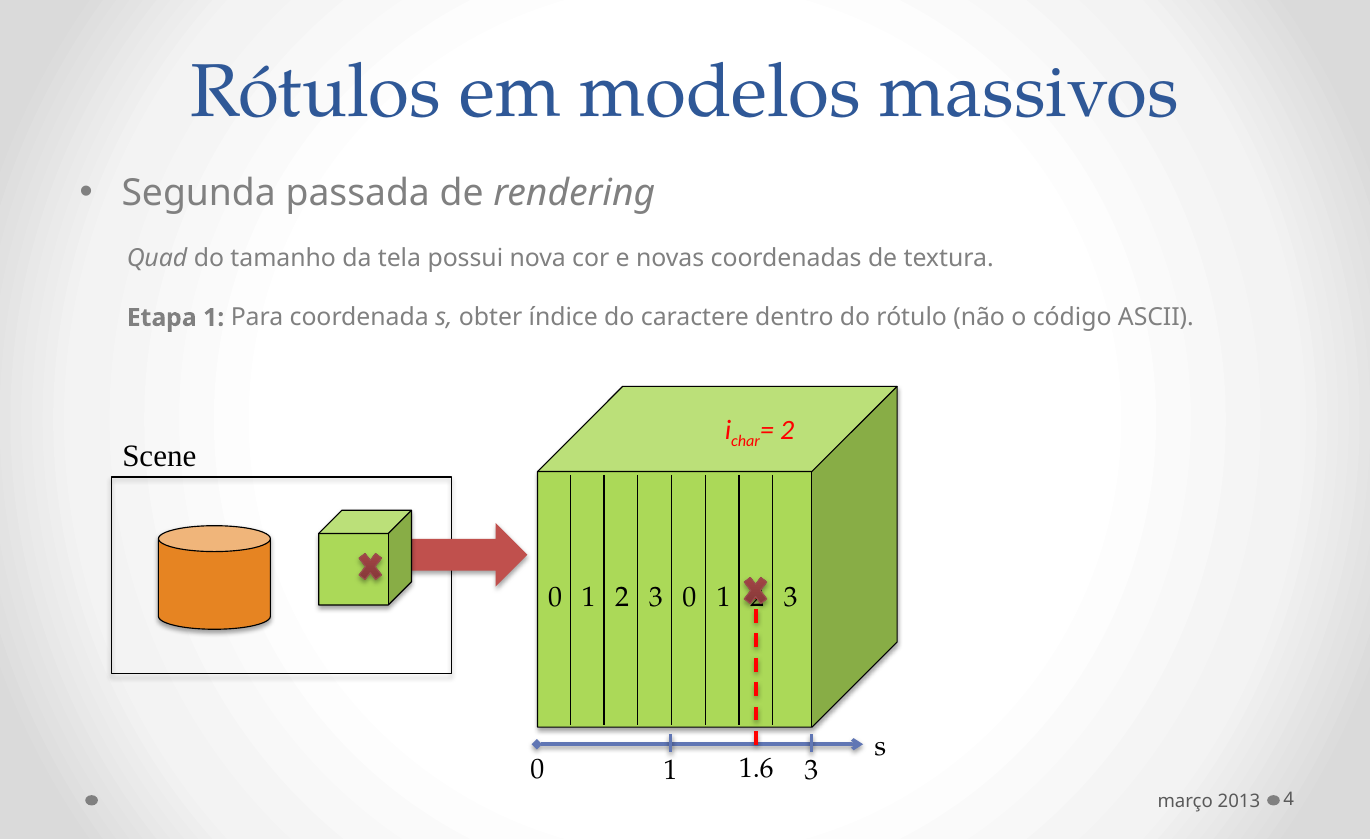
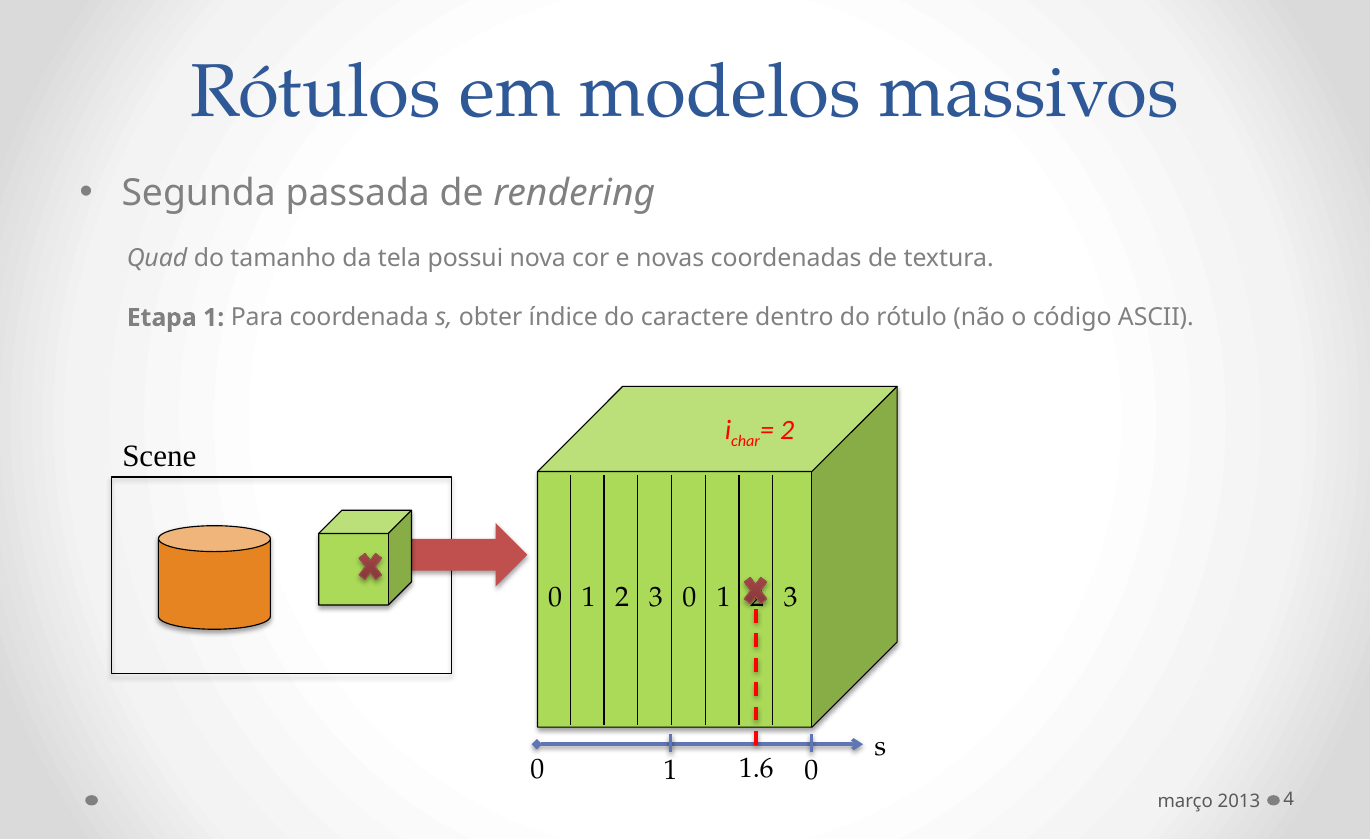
0 3: 3 -> 0
